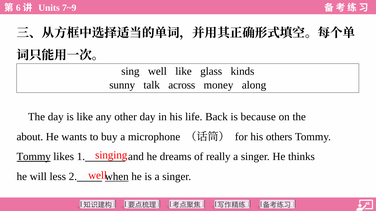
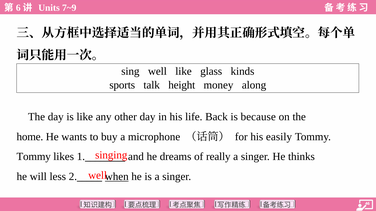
sunny: sunny -> sports
across: across -> height
about: about -> home
others: others -> easily
Tommy at (34, 157) underline: present -> none
